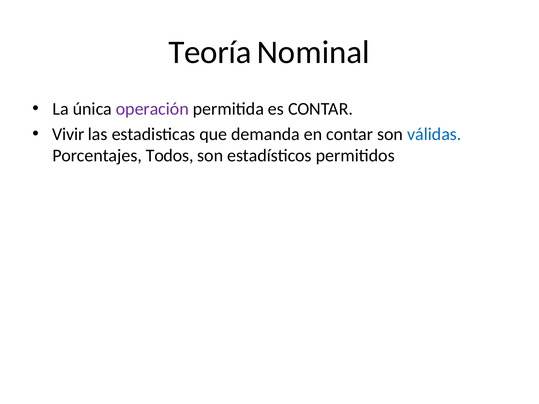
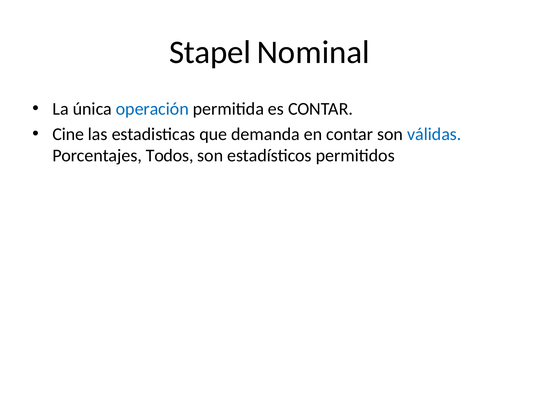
Teoría: Teoría -> Stapel
operación colour: purple -> blue
Vivir: Vivir -> Cine
